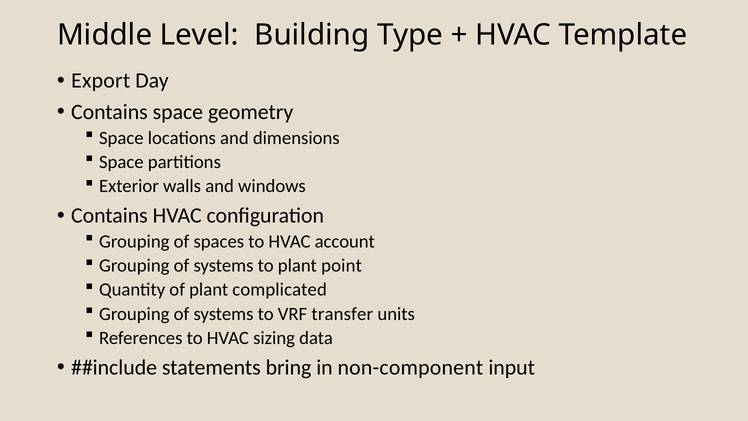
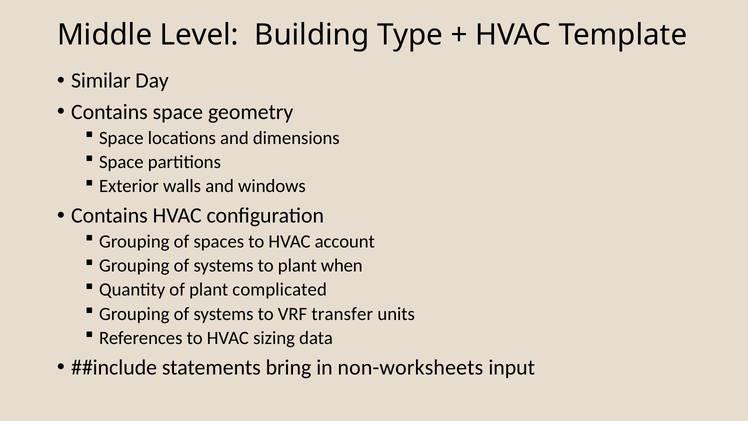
Export: Export -> Similar
point: point -> when
non-component: non-component -> non-worksheets
